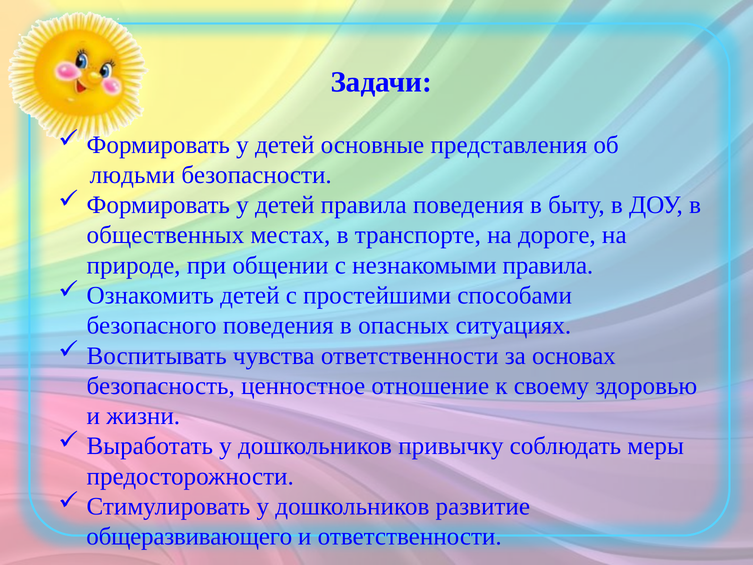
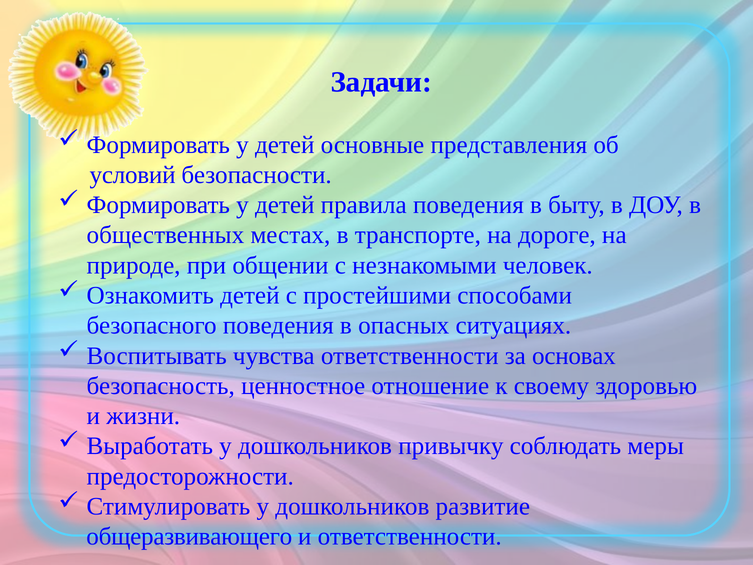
людьми: людьми -> условий
незнакомыми правила: правила -> человек
